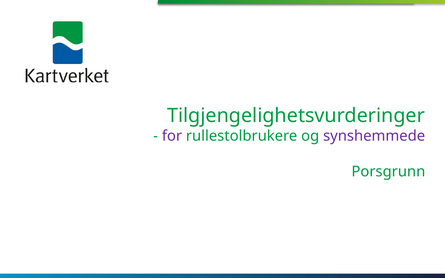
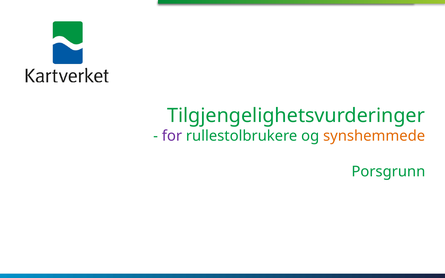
synshemmede colour: purple -> orange
